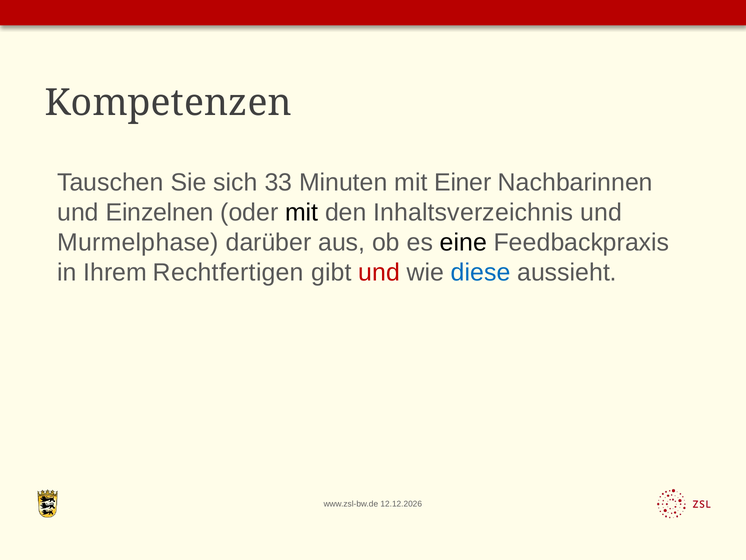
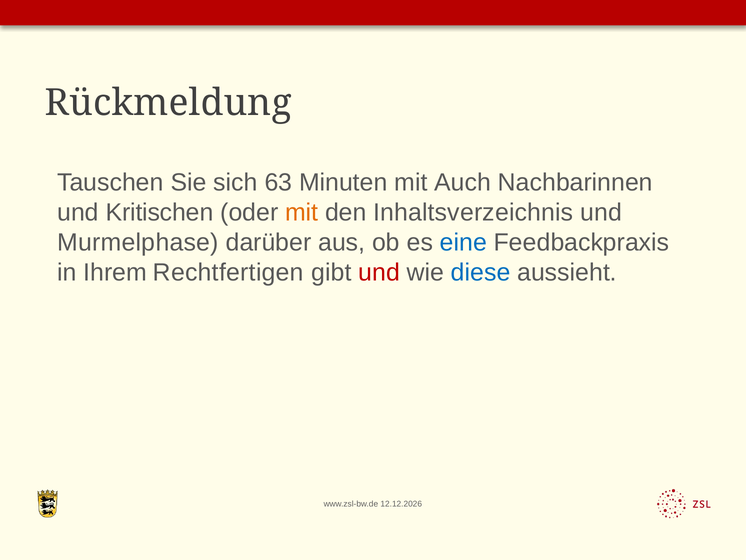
Kompetenzen: Kompetenzen -> Rückmeldung
33: 33 -> 63
Einer: Einer -> Auch
Einzelnen: Einzelnen -> Kritischen
mit at (302, 212) colour: black -> orange
eine colour: black -> blue
